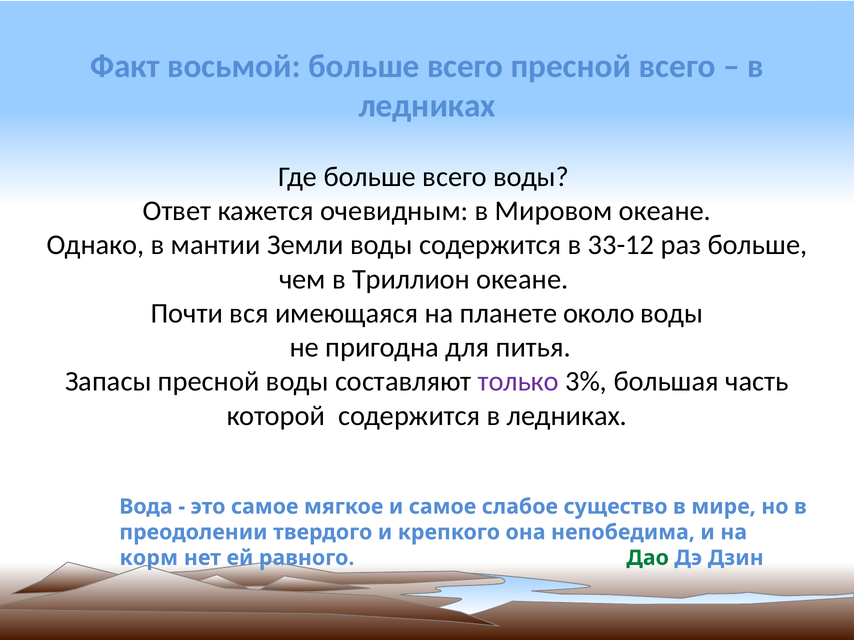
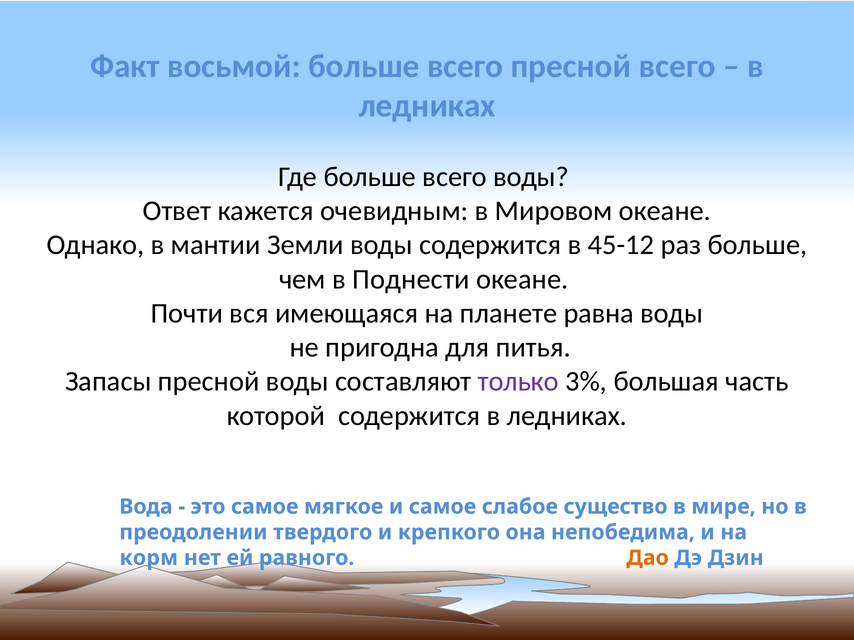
33-12: 33-12 -> 45-12
Триллион: Триллион -> Поднести
около: около -> равна
Дао colour: green -> orange
